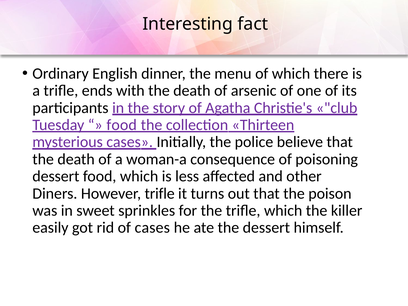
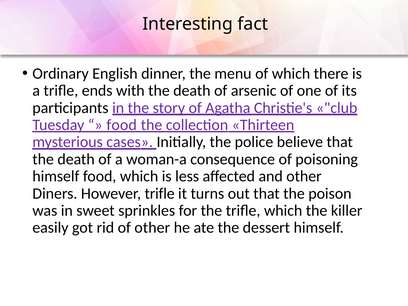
dessert at (56, 176): dessert -> himself
of cases: cases -> other
